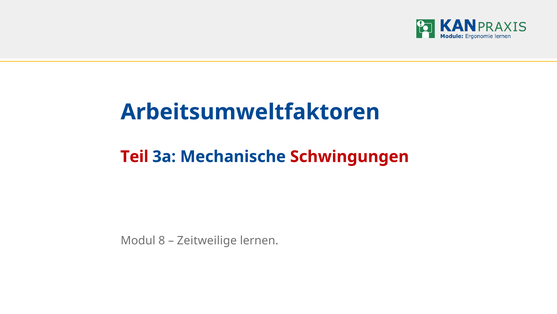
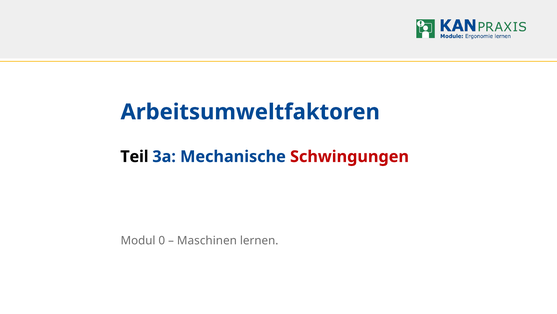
Teil colour: red -> black
8: 8 -> 0
Zeitweilige: Zeitweilige -> Maschinen
